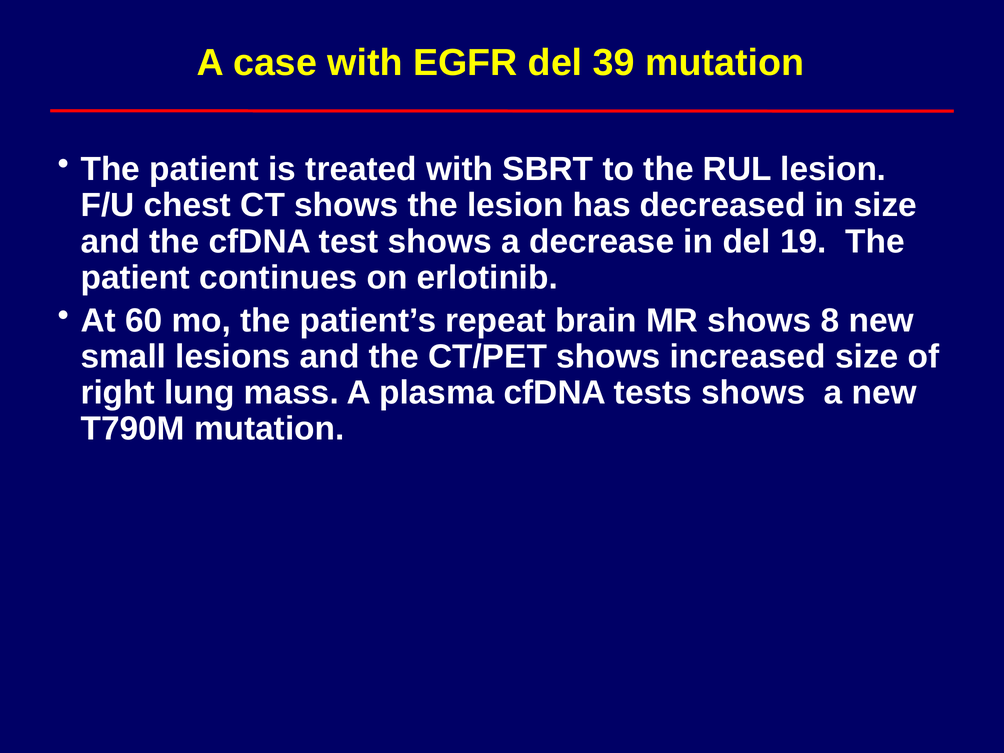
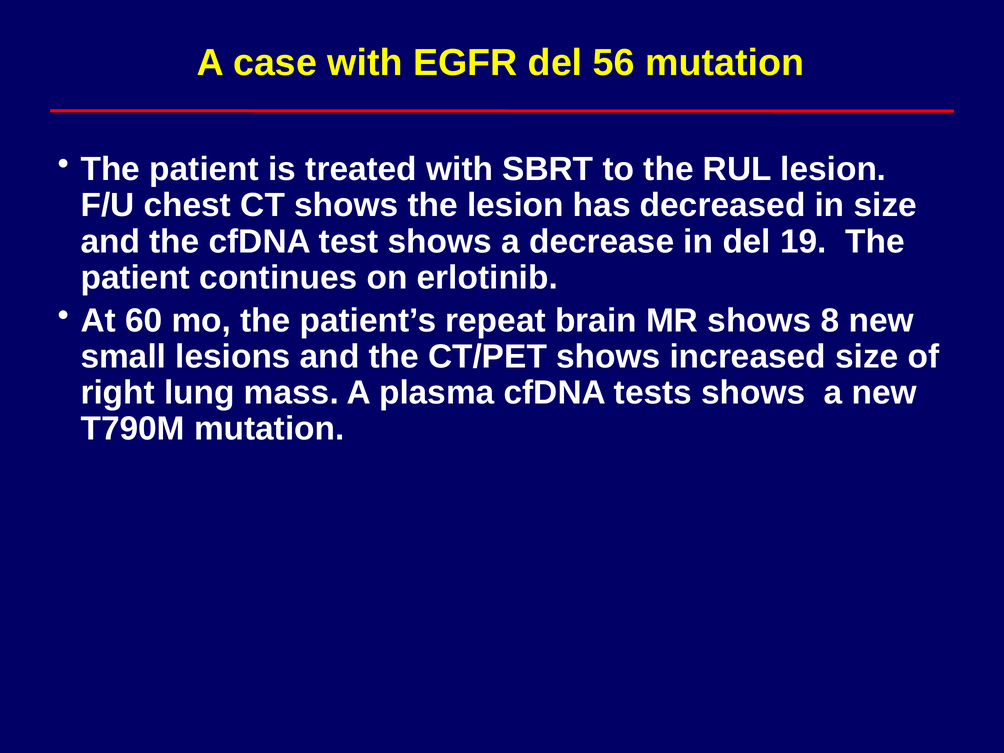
39: 39 -> 56
